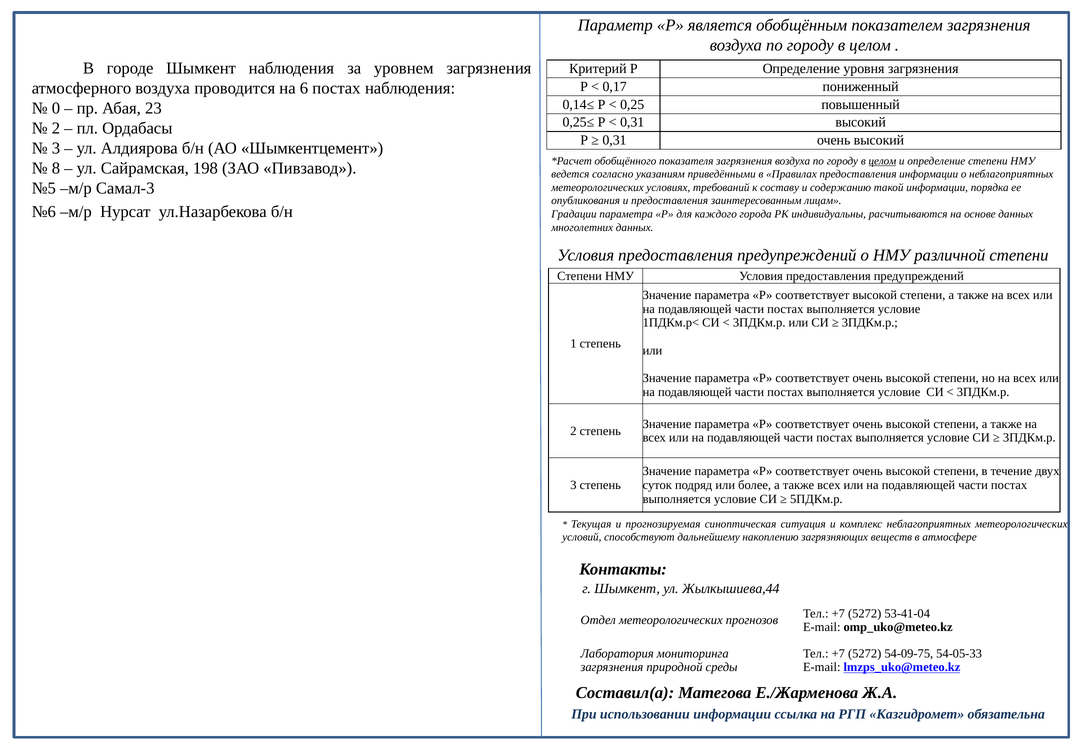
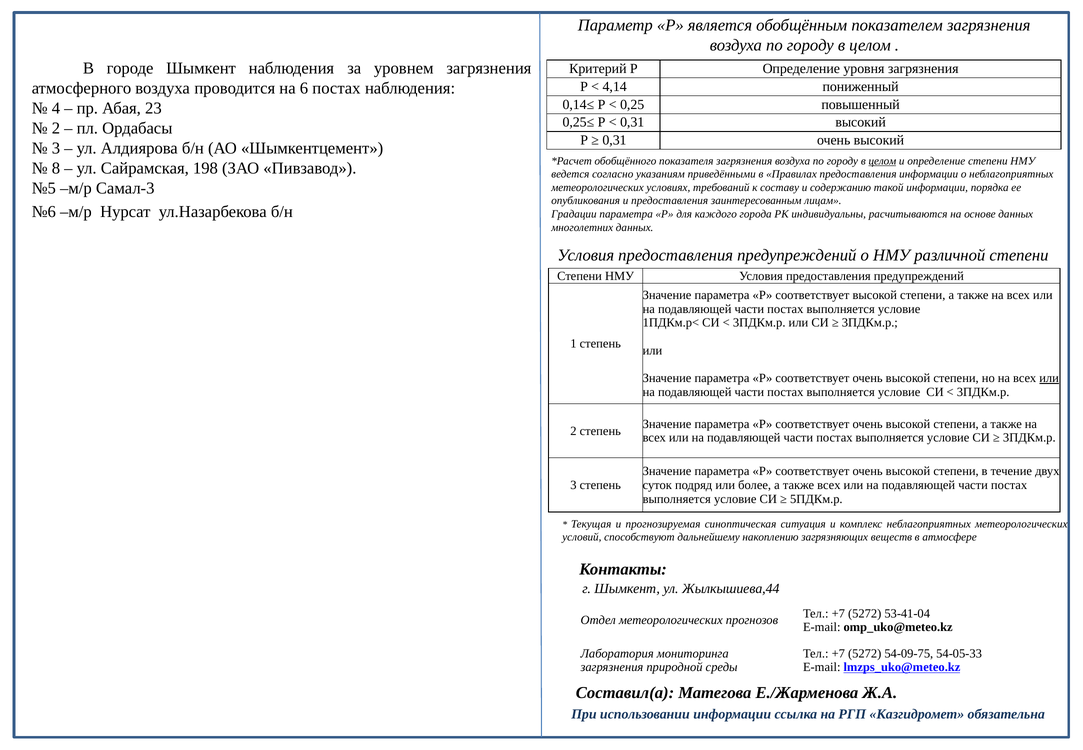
0,17: 0,17 -> 4,14
0: 0 -> 4
или at (1049, 378) underline: none -> present
